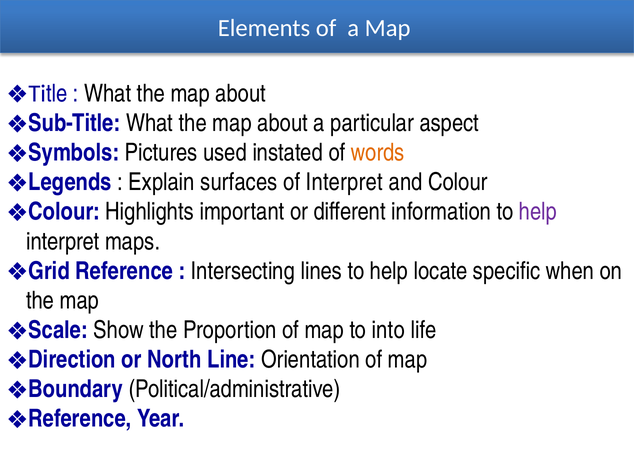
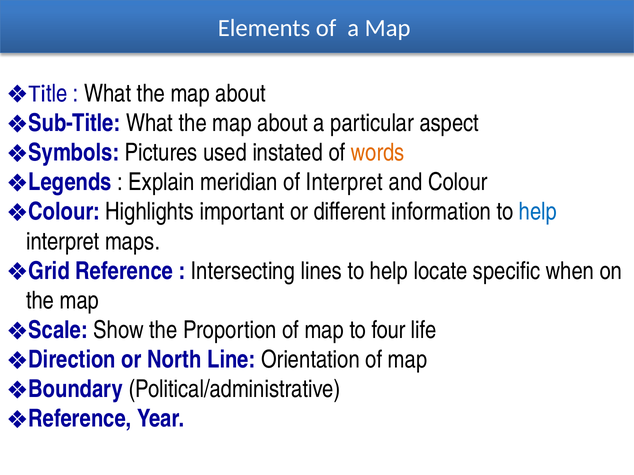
surfaces: surfaces -> meridian
help at (538, 212) colour: purple -> blue
into: into -> four
